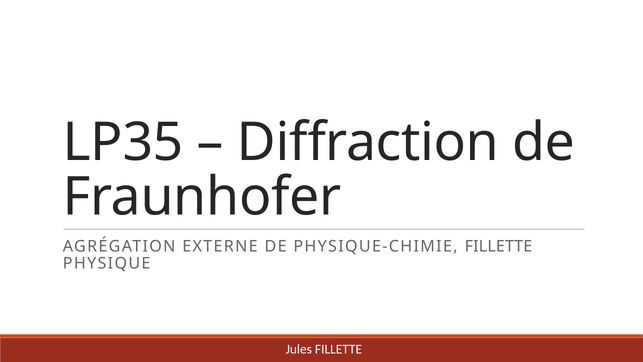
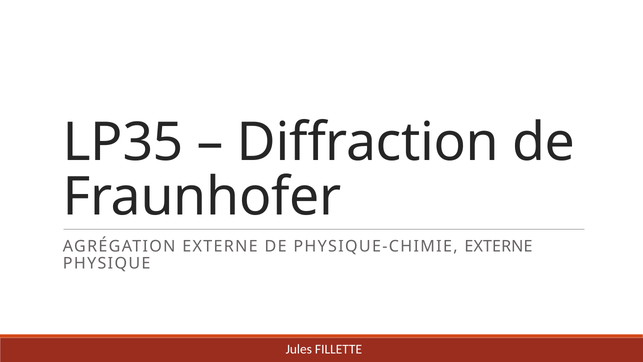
PHYSIQUE-CHIMIE FILLETTE: FILLETTE -> EXTERNE
